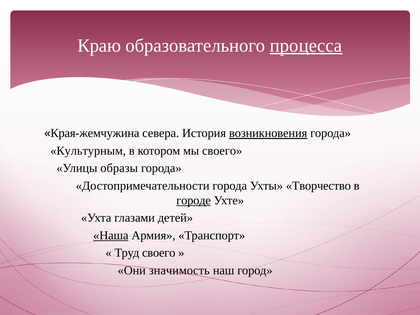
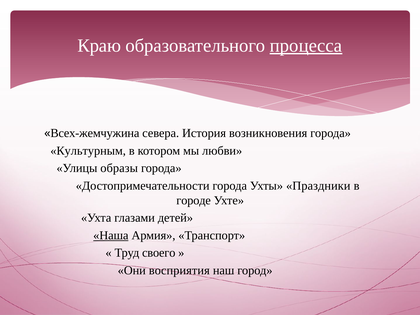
Края-жемчужина: Края-жемчужина -> Всех-жемчужина
возникновения underline: present -> none
мы своего: своего -> любви
Творчество: Творчество -> Праздники
городе underline: present -> none
значимость: значимость -> восприятия
